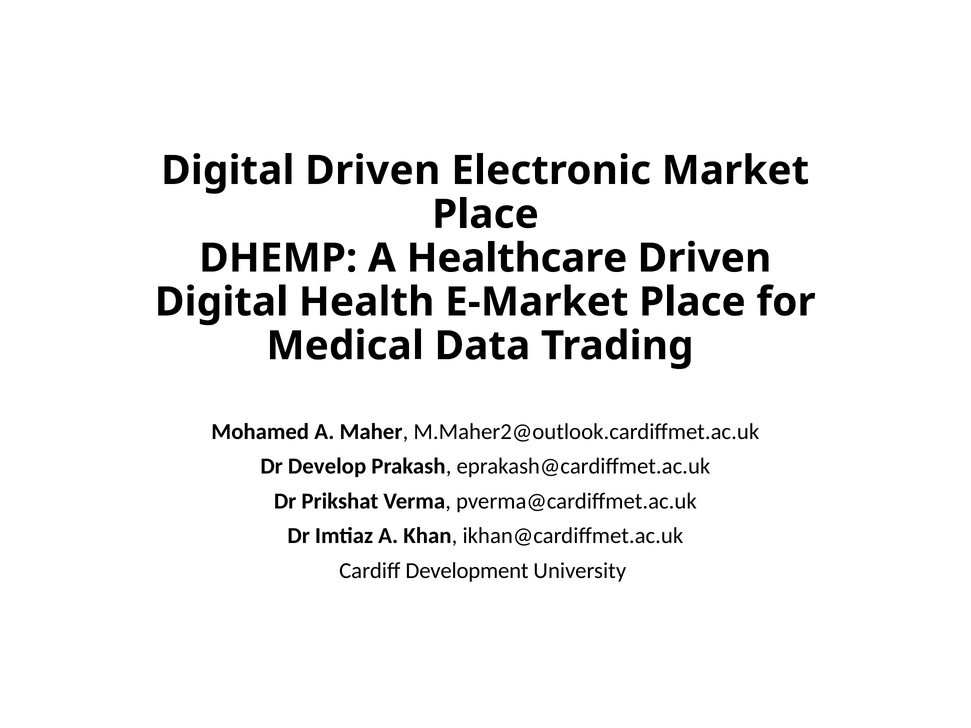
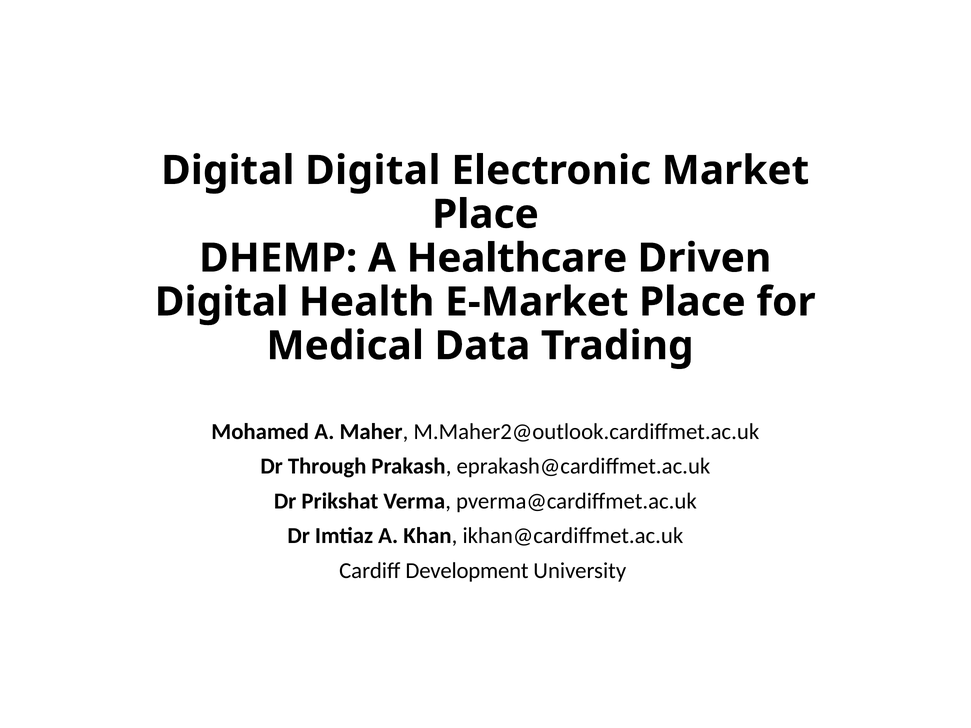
Digital Driven: Driven -> Digital
Develop: Develop -> Through
